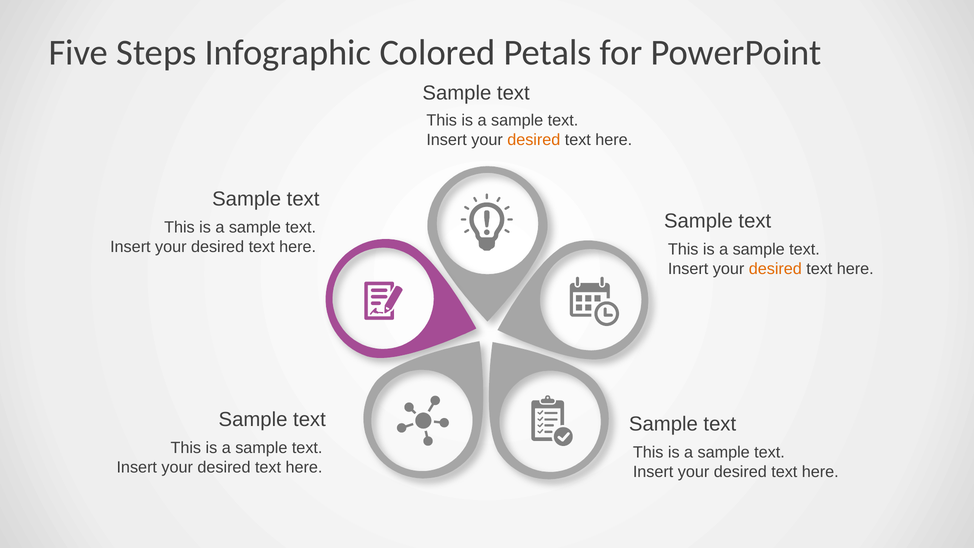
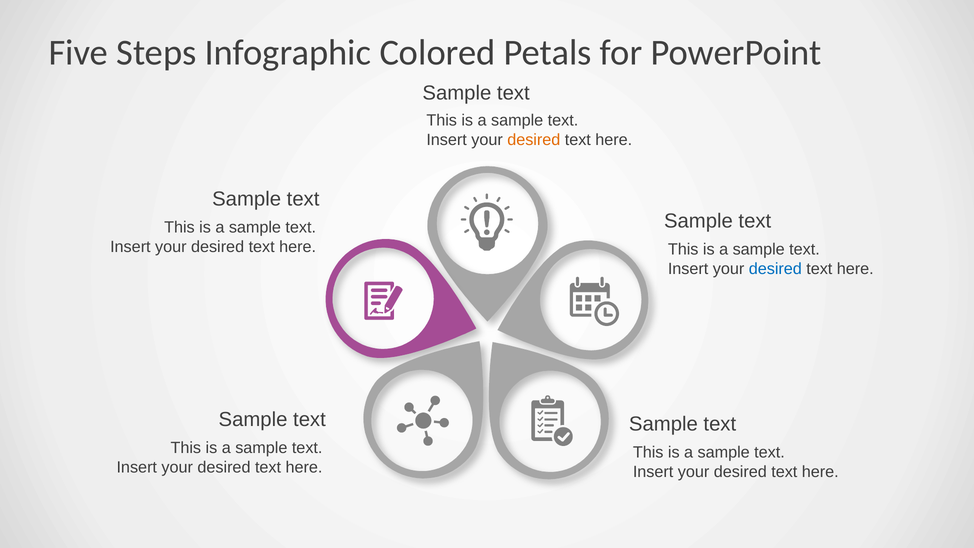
desired at (775, 269) colour: orange -> blue
